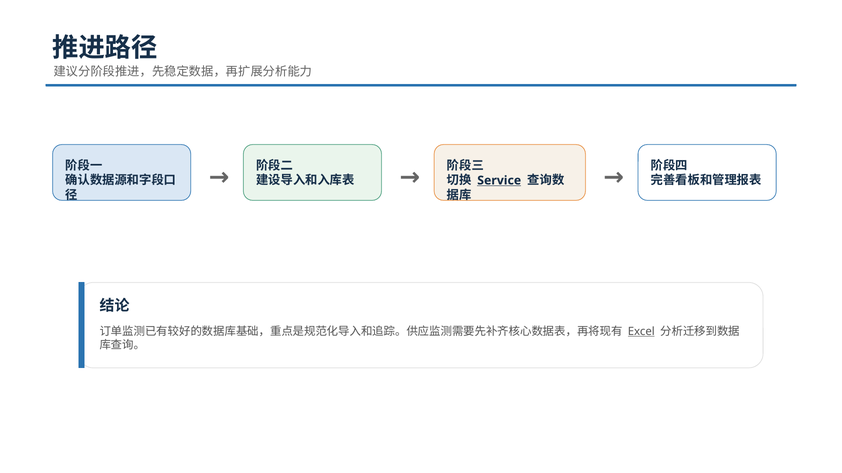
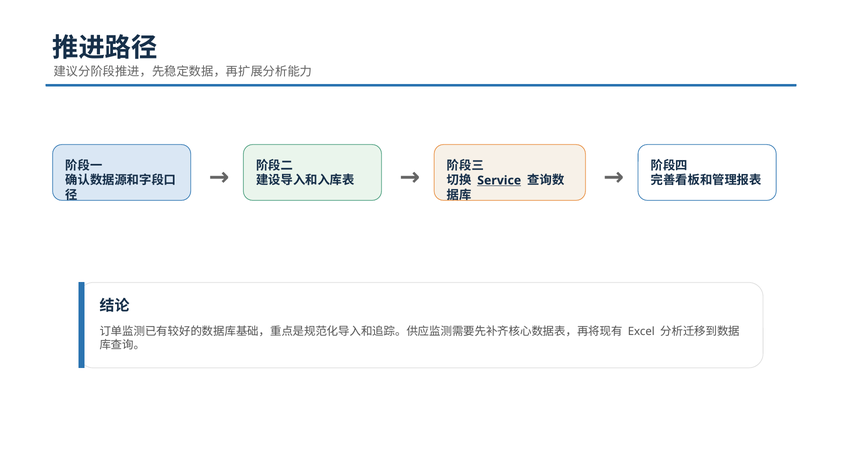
Excel underline: present -> none
